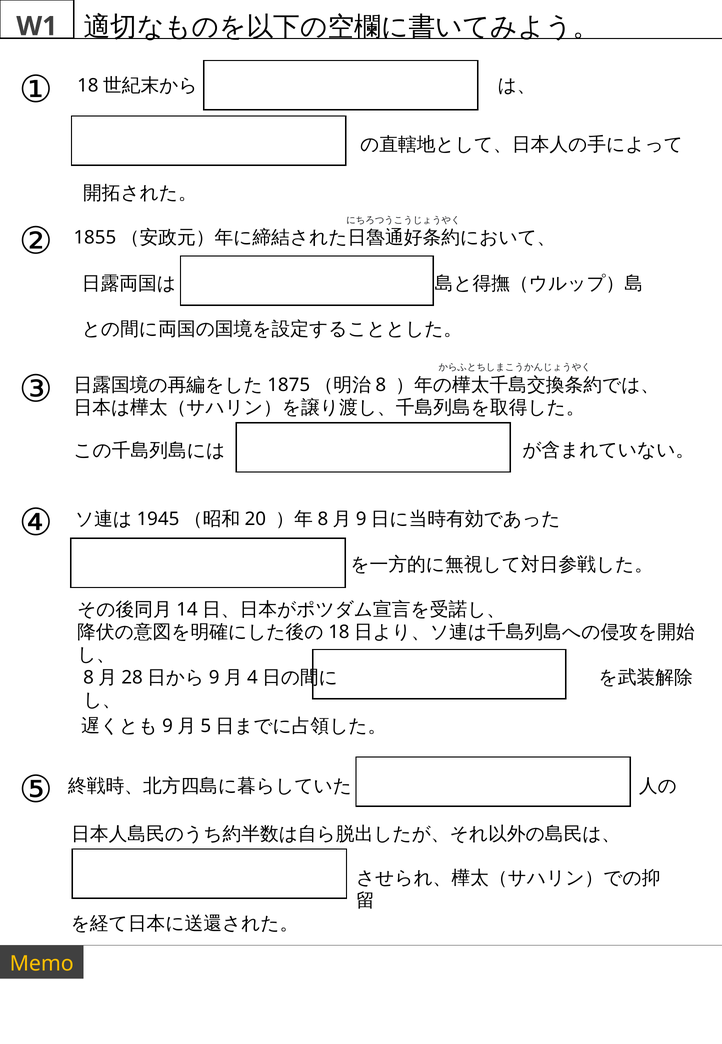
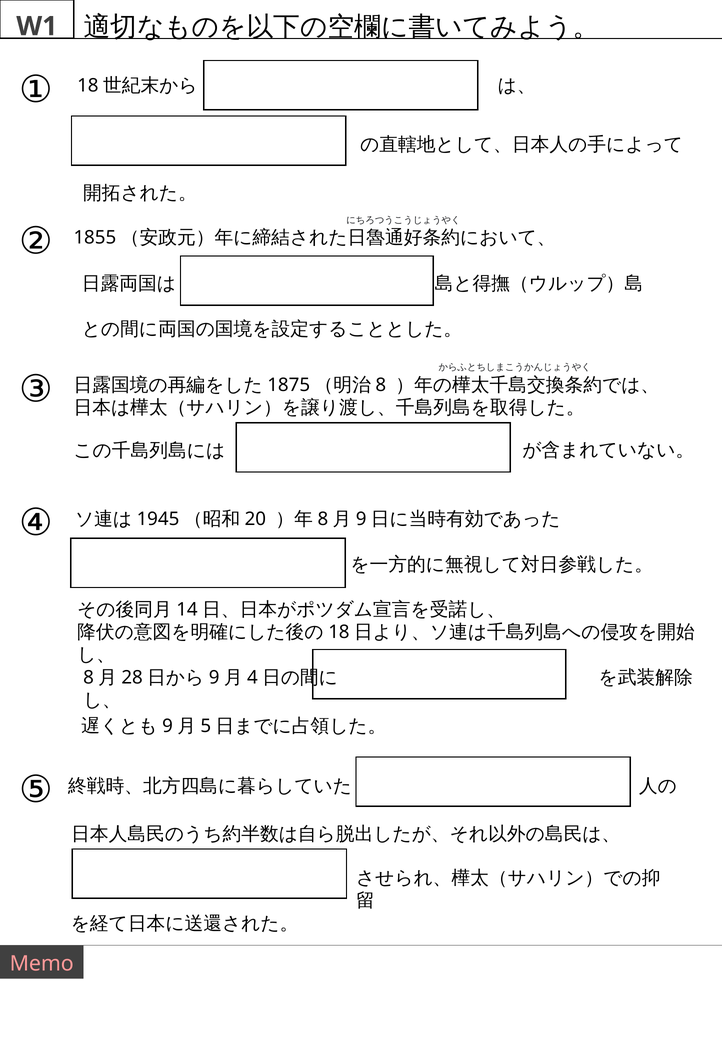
Memo colour: yellow -> pink
